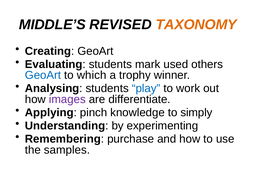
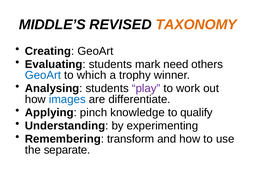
used: used -> need
play colour: blue -> purple
images colour: purple -> blue
simply: simply -> qualify
purchase: purchase -> transform
samples: samples -> separate
